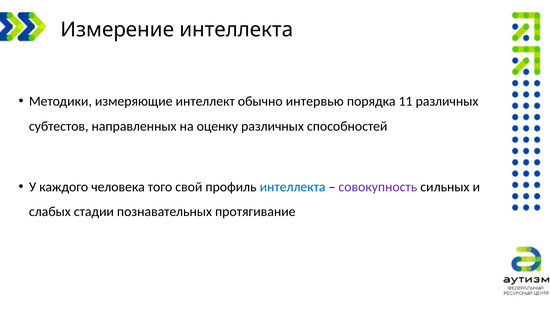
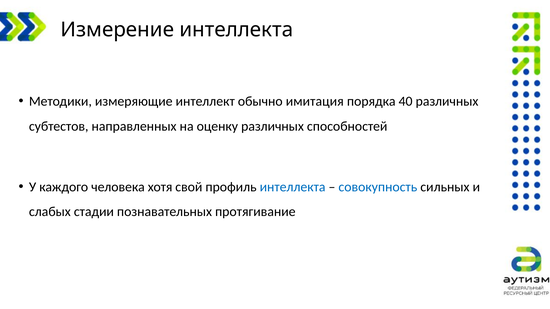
интервью: интервью -> имитация
11: 11 -> 40
того: того -> хотя
совокупность colour: purple -> blue
